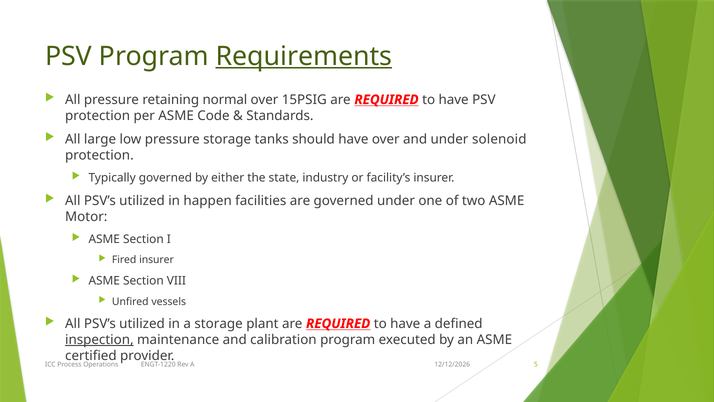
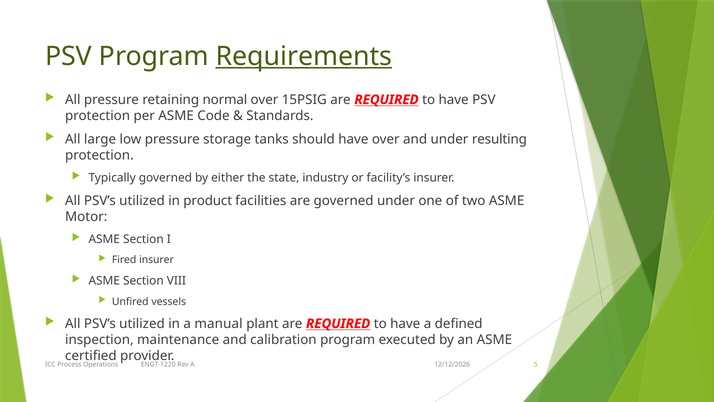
solenoid: solenoid -> resulting
happen: happen -> product
a storage: storage -> manual
inspection underline: present -> none
